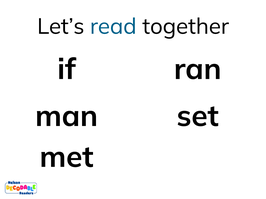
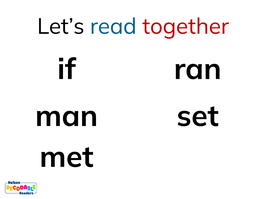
together colour: black -> red
